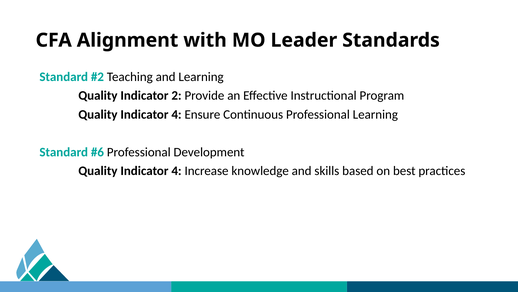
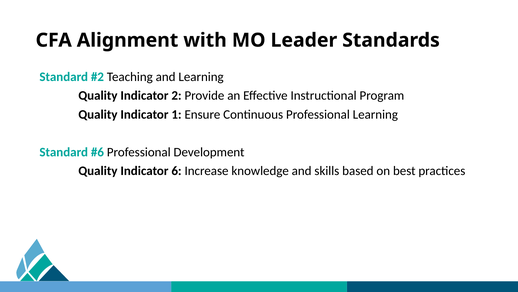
4 at (176, 114): 4 -> 1
4 at (176, 171): 4 -> 6
